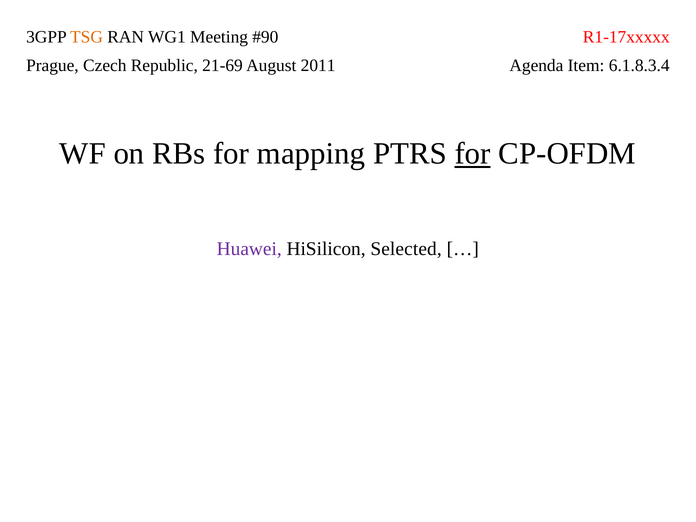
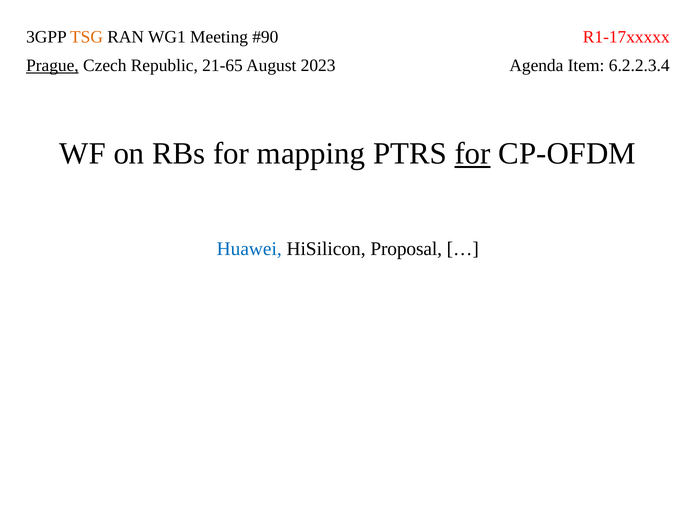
Prague underline: none -> present
21-69: 21-69 -> 21-65
2011: 2011 -> 2023
6.1.8.3.4: 6.1.8.3.4 -> 6.2.2.3.4
Huawei colour: purple -> blue
Selected: Selected -> Proposal
